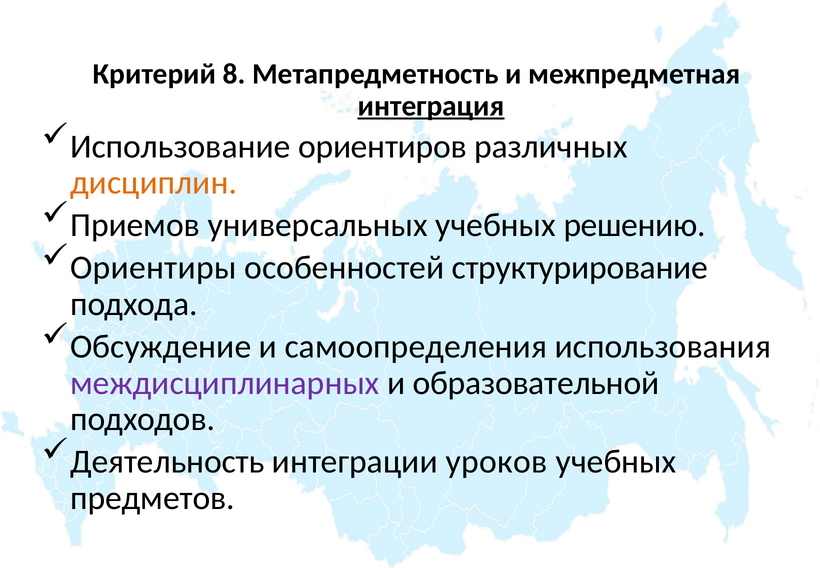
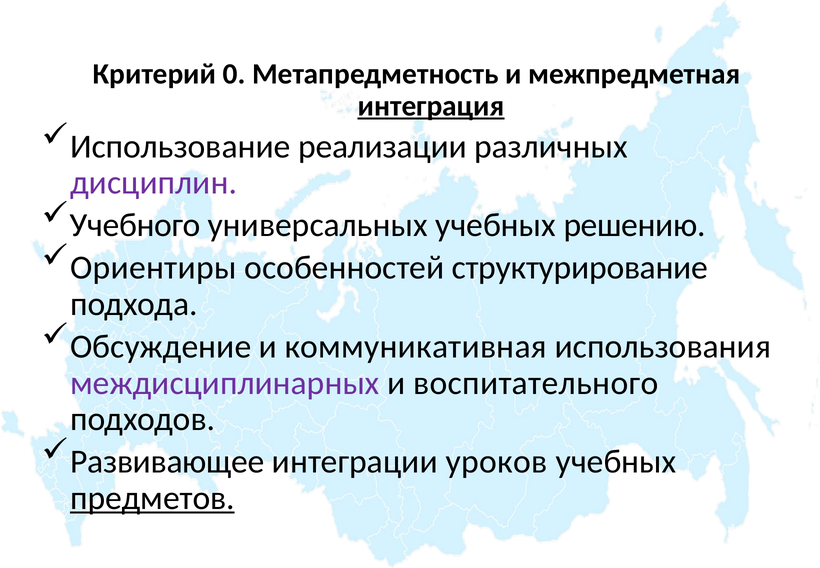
8: 8 -> 0
ориентиров: ориентиров -> реализации
дисциплин colour: orange -> purple
Приемов: Приемов -> Учебного
самоопределения: самоопределения -> коммуникативная
образовательной: образовательной -> воспитательного
Деятельность: Деятельность -> Развивающее
предметов underline: none -> present
